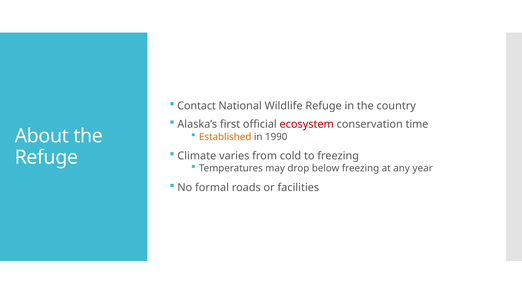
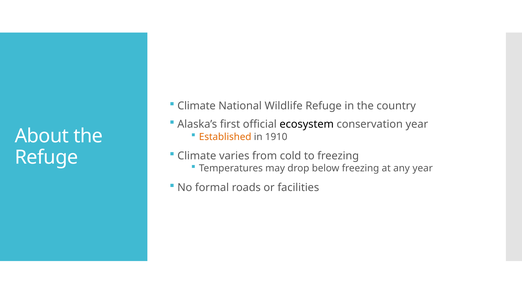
Contact at (197, 106): Contact -> Climate
ecosystem colour: red -> black
conservation time: time -> year
1990: 1990 -> 1910
